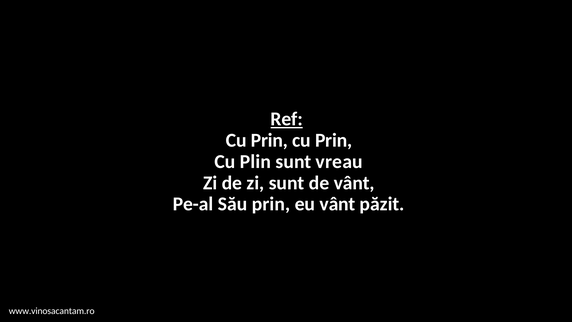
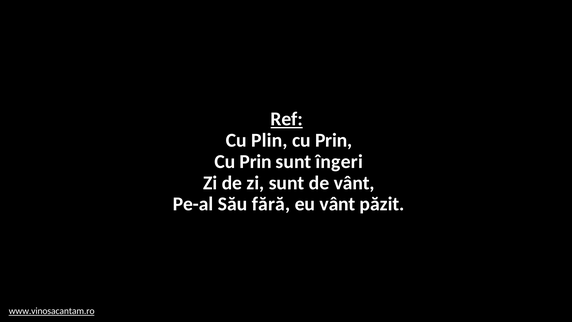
Prin at (269, 140): Prin -> Plin
Plin at (255, 162): Plin -> Prin
vreau: vreau -> îngeri
Său prin: prin -> fără
www.vinosacantam.ro underline: none -> present
